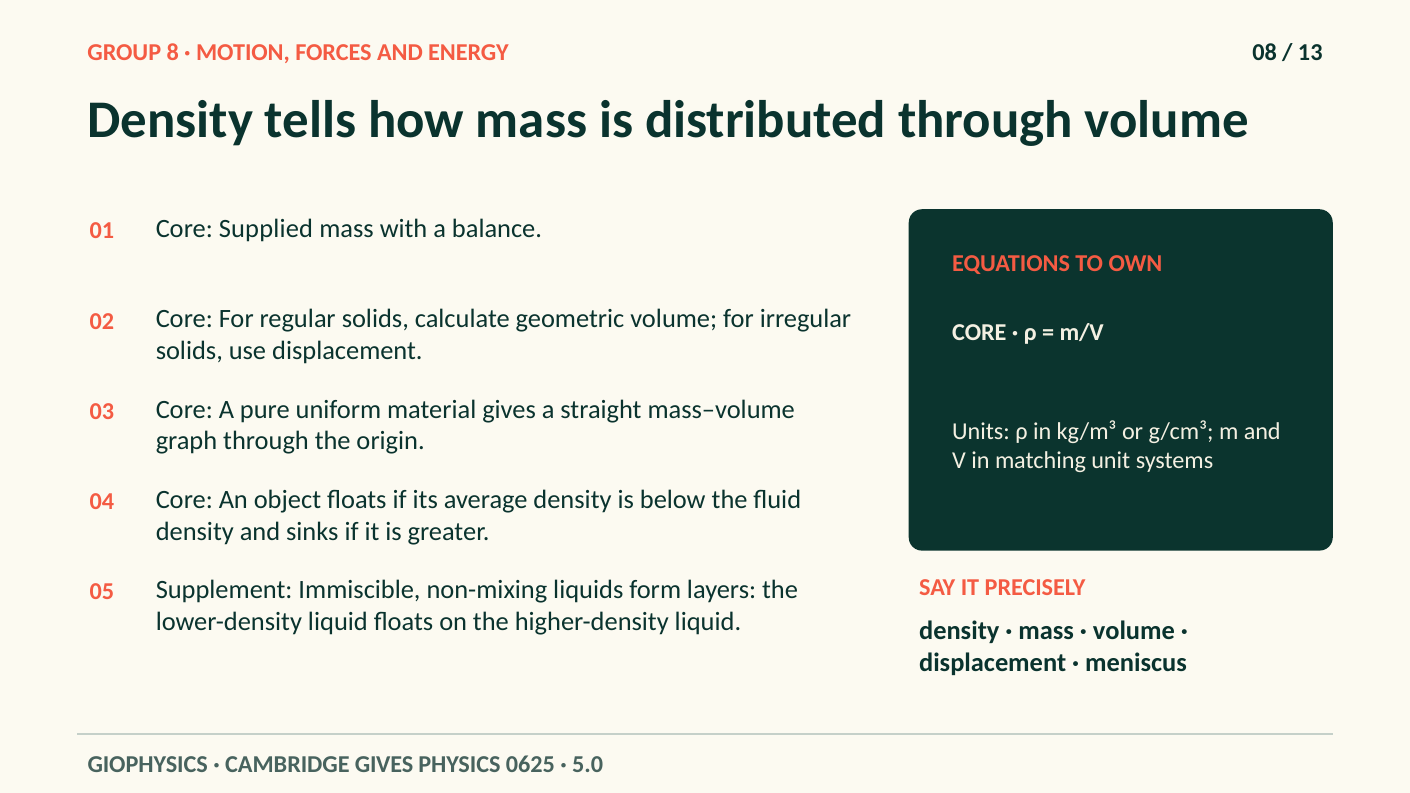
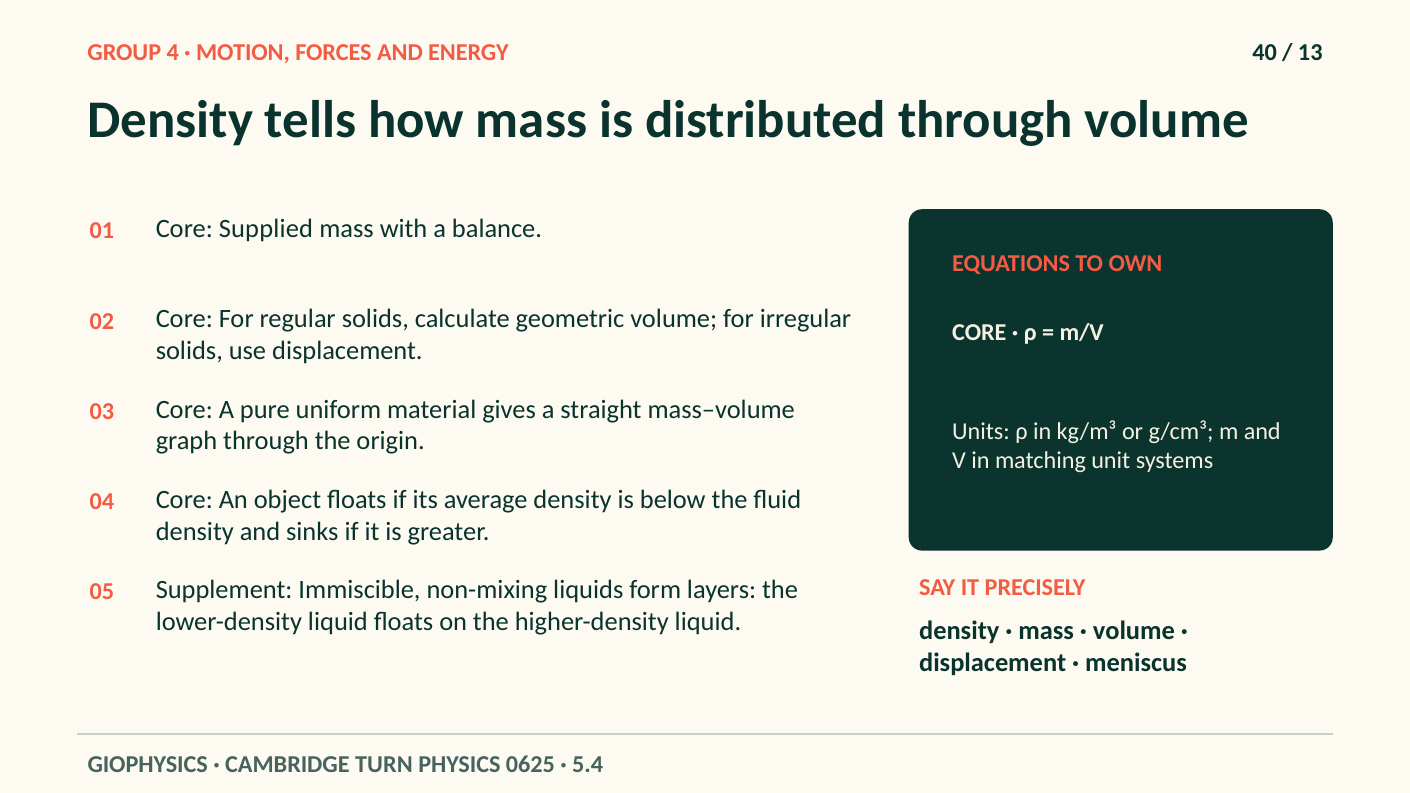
8: 8 -> 4
08: 08 -> 40
CAMBRIDGE GIVES: GIVES -> TURN
5.0: 5.0 -> 5.4
